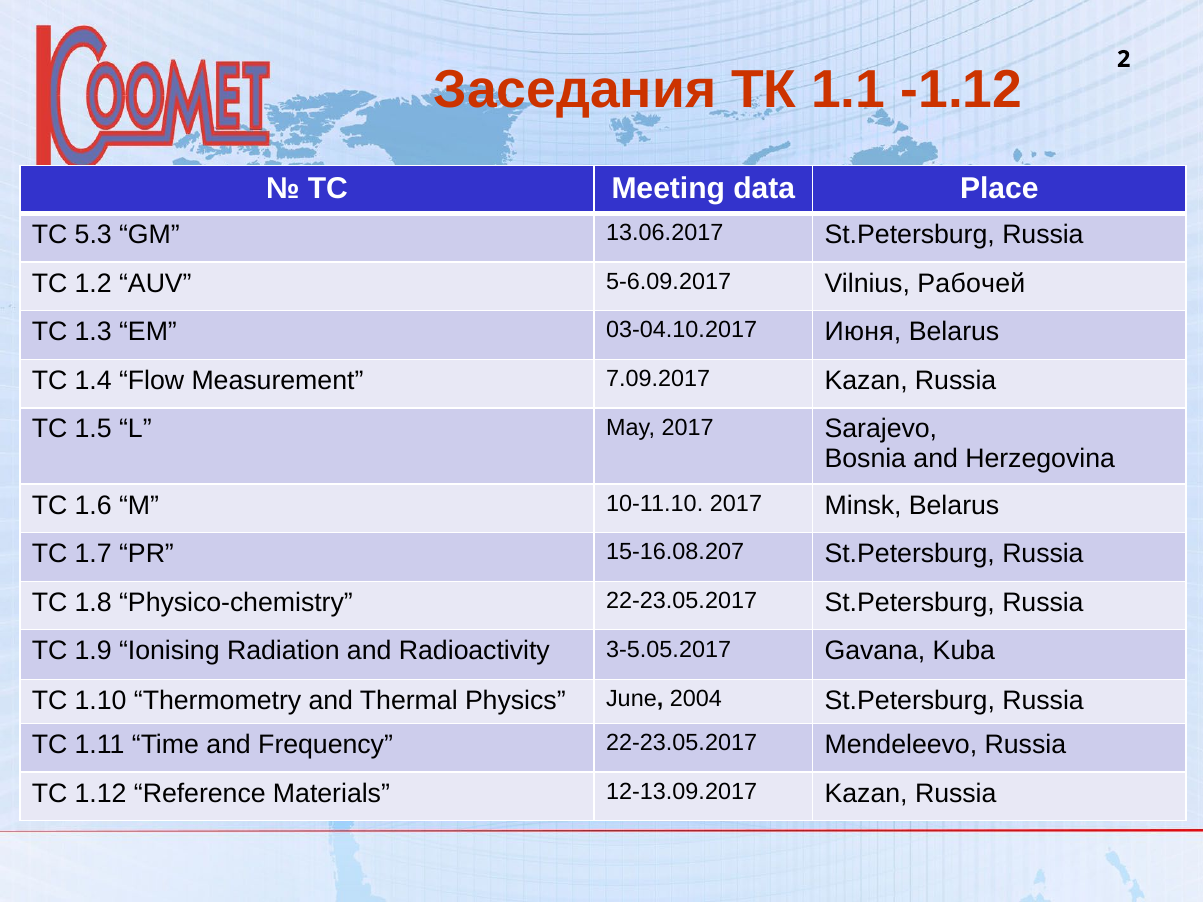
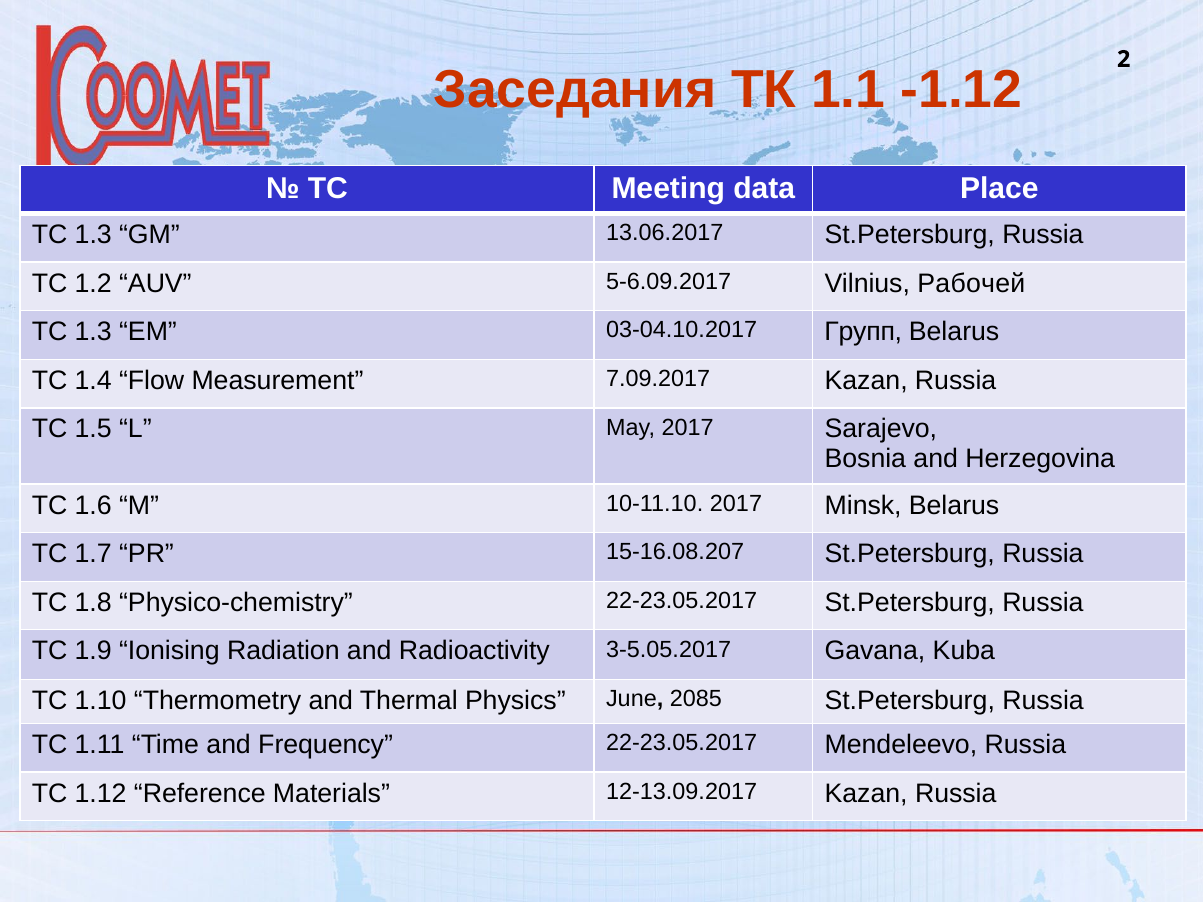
5.3 at (93, 235): 5.3 -> 1.3
Июня: Июня -> Групп
2004: 2004 -> 2085
